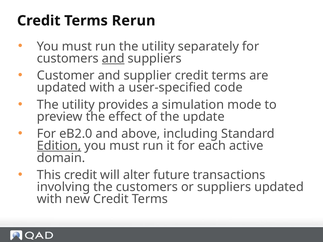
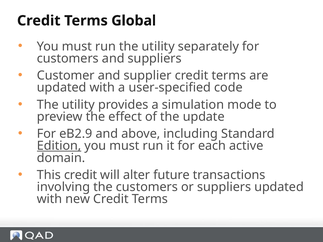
Rerun: Rerun -> Global
and at (113, 58) underline: present -> none
eB2.0: eB2.0 -> eB2.9
